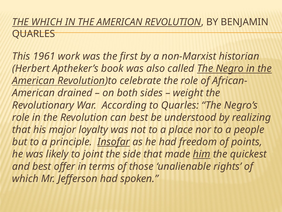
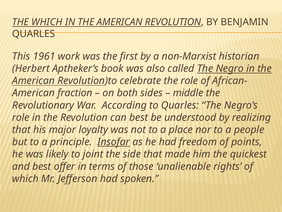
drained: drained -> fraction
weight: weight -> middle
him underline: present -> none
